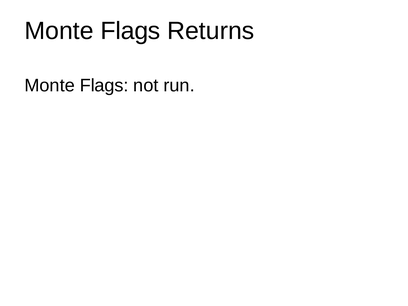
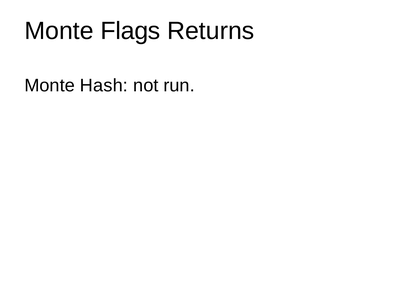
Flags at (104, 86): Flags -> Hash
